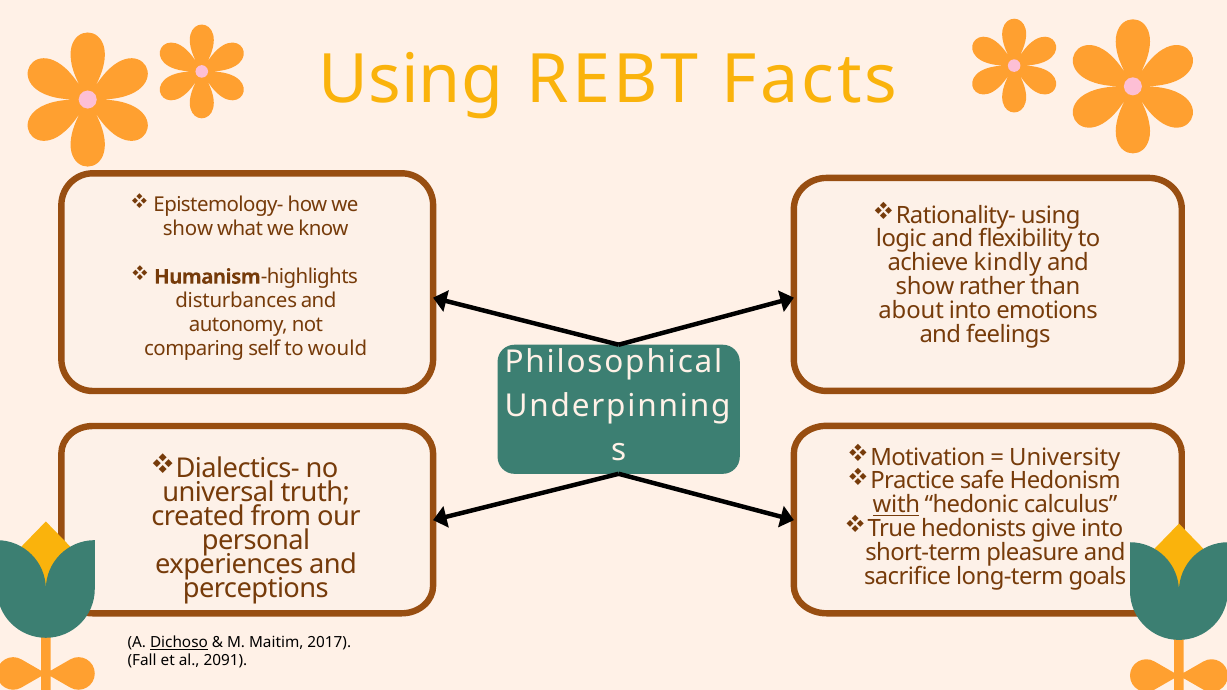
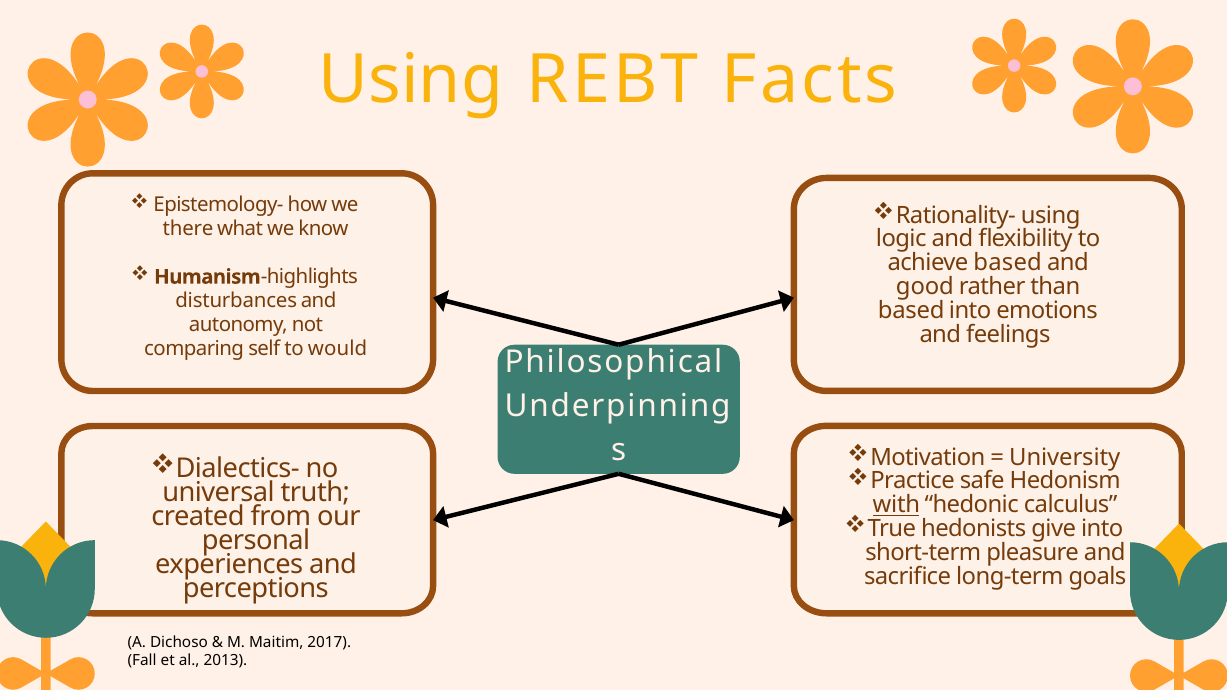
show at (188, 229): show -> there
achieve kindly: kindly -> based
show at (925, 287): show -> good
about at (911, 311): about -> based
Dichoso underline: present -> none
2091: 2091 -> 2013
